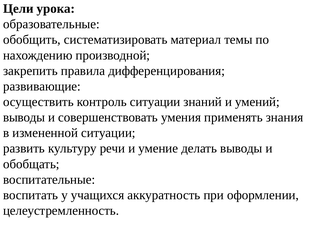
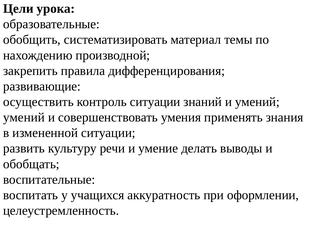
выводы at (24, 117): выводы -> умений
